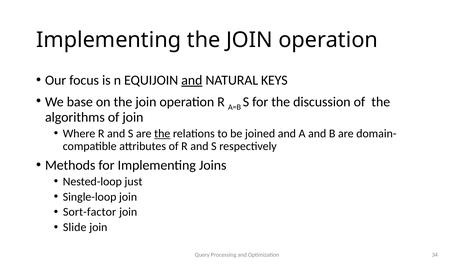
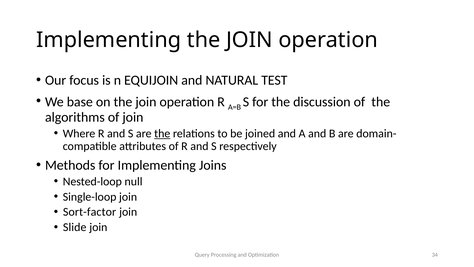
and at (192, 80) underline: present -> none
KEYS: KEYS -> TEST
just: just -> null
